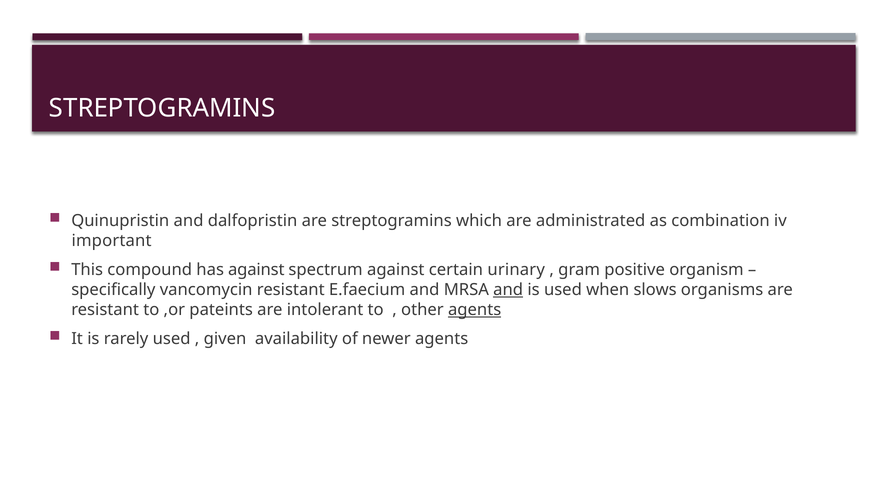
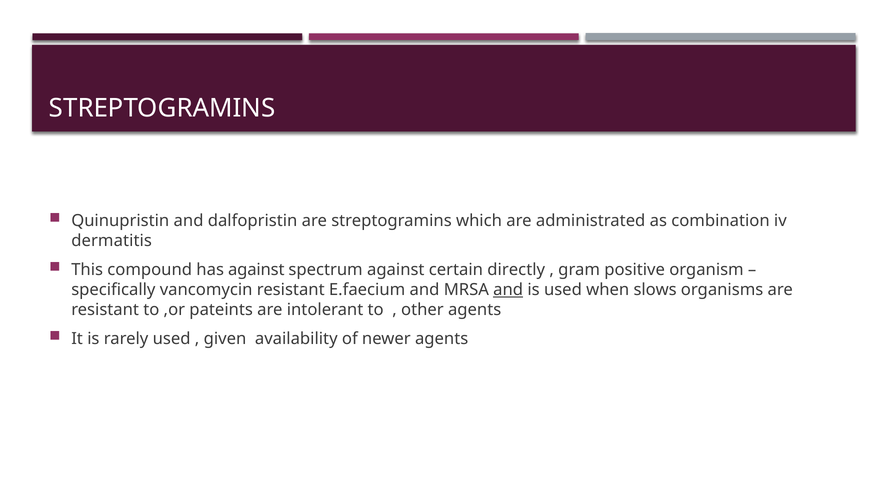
important: important -> dermatitis
urinary: urinary -> directly
agents at (475, 309) underline: present -> none
